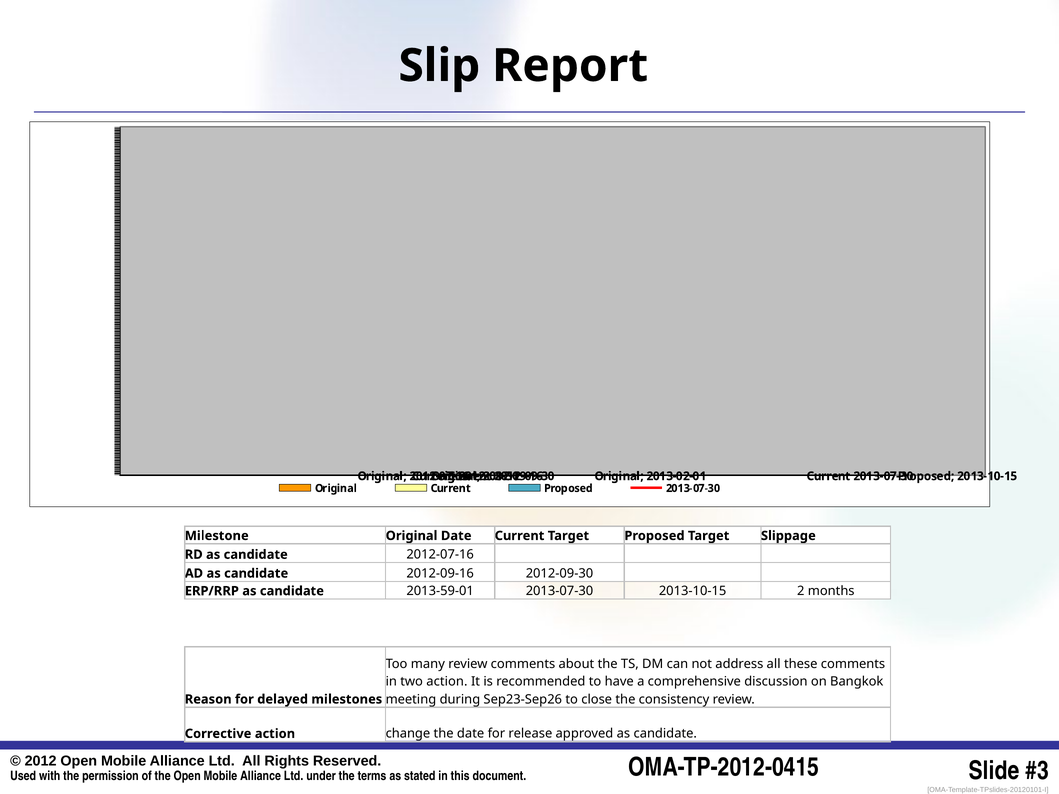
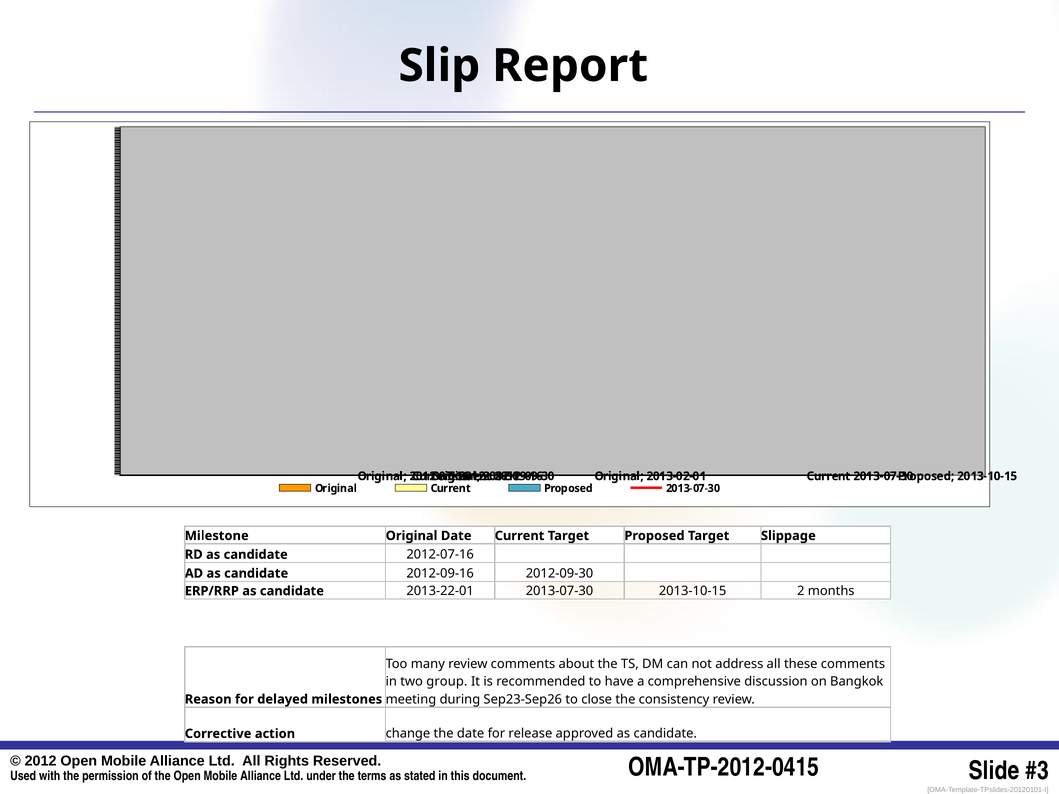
2013-59-01: 2013-59-01 -> 2013-22-01
two action: action -> group
